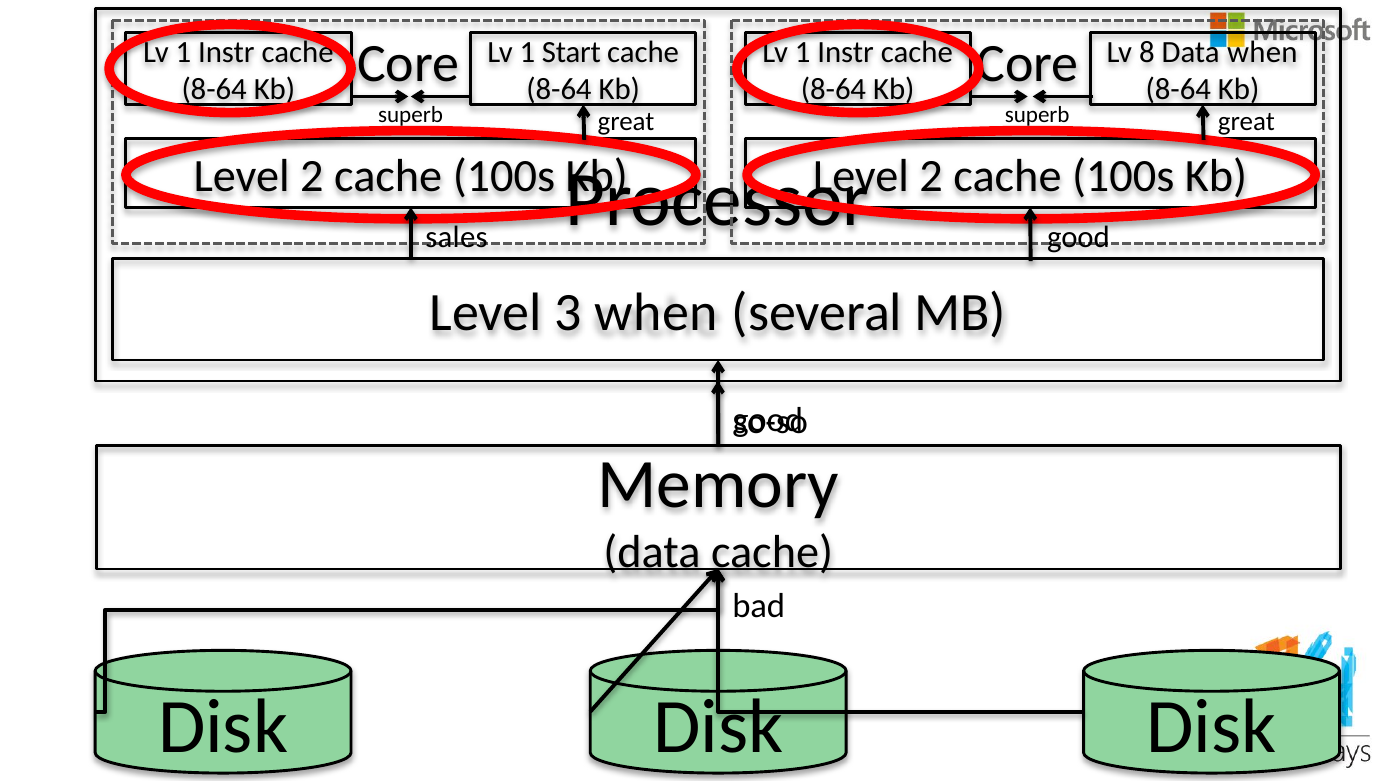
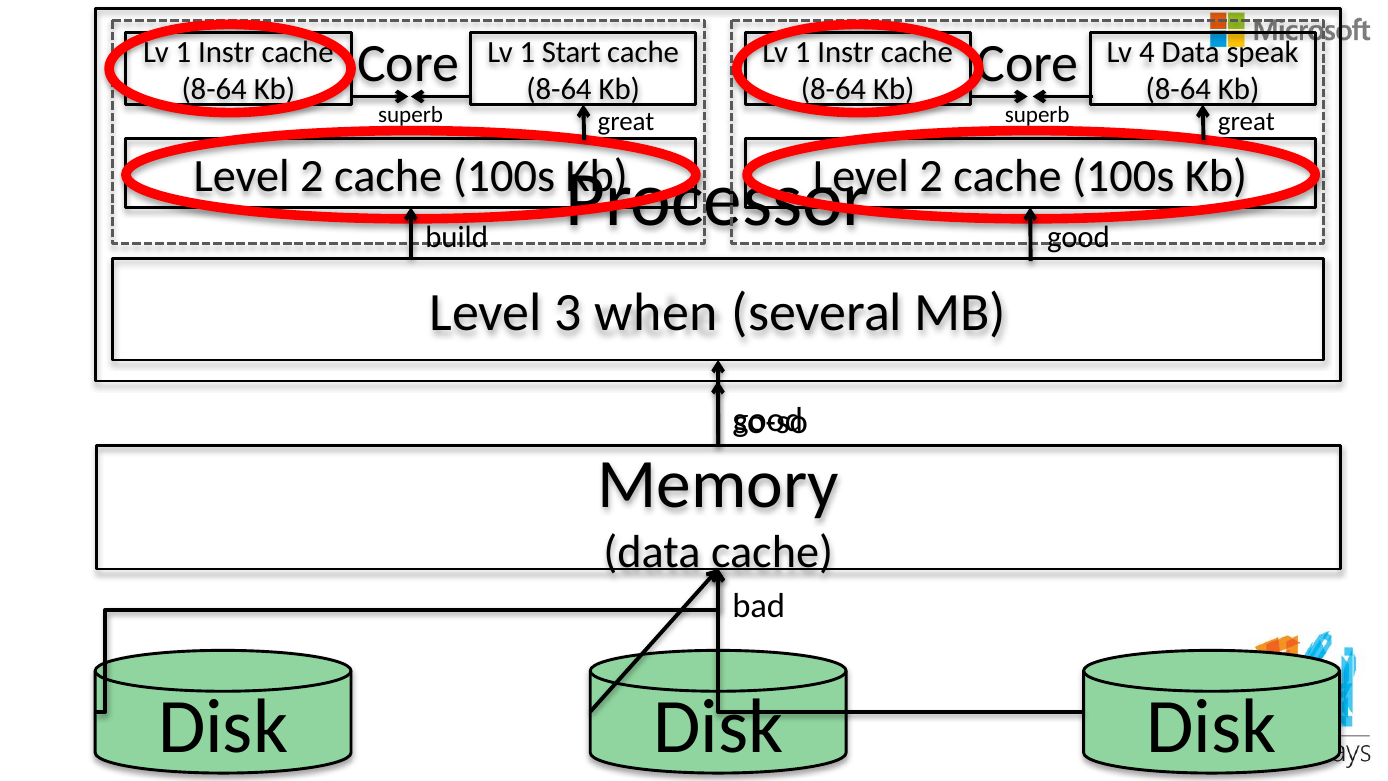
8: 8 -> 4
Data when: when -> speak
sales: sales -> build
